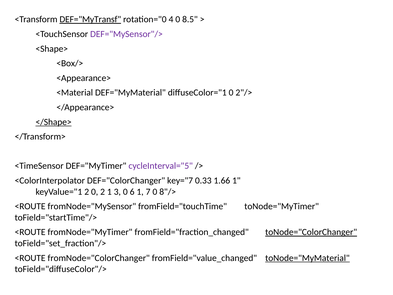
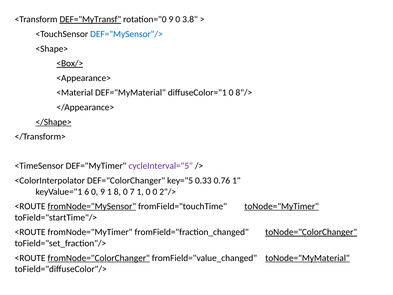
rotation="0 4: 4 -> 9
8.5: 8.5 -> 3.8
DEF="MySensor"/> colour: purple -> blue
<Box/> underline: none -> present
2"/>: 2"/> -> 8"/>
key="7: key="7 -> key="5
1.66: 1.66 -> 0.76
keyValue="1 2: 2 -> 6
0 2: 2 -> 9
3: 3 -> 8
6: 6 -> 7
1 7: 7 -> 0
8"/>: 8"/> -> 2"/>
fromNode="MySensor underline: none -> present
toNode="MyTimer underline: none -> present
fromNode="ColorChanger underline: none -> present
